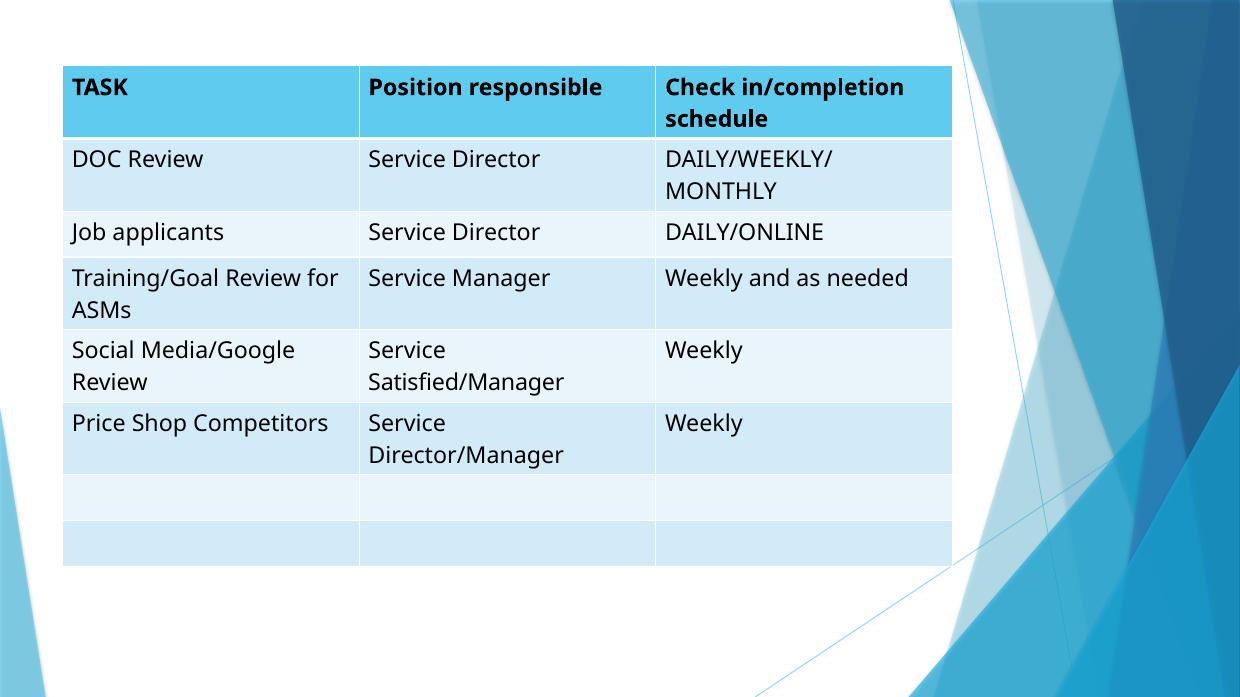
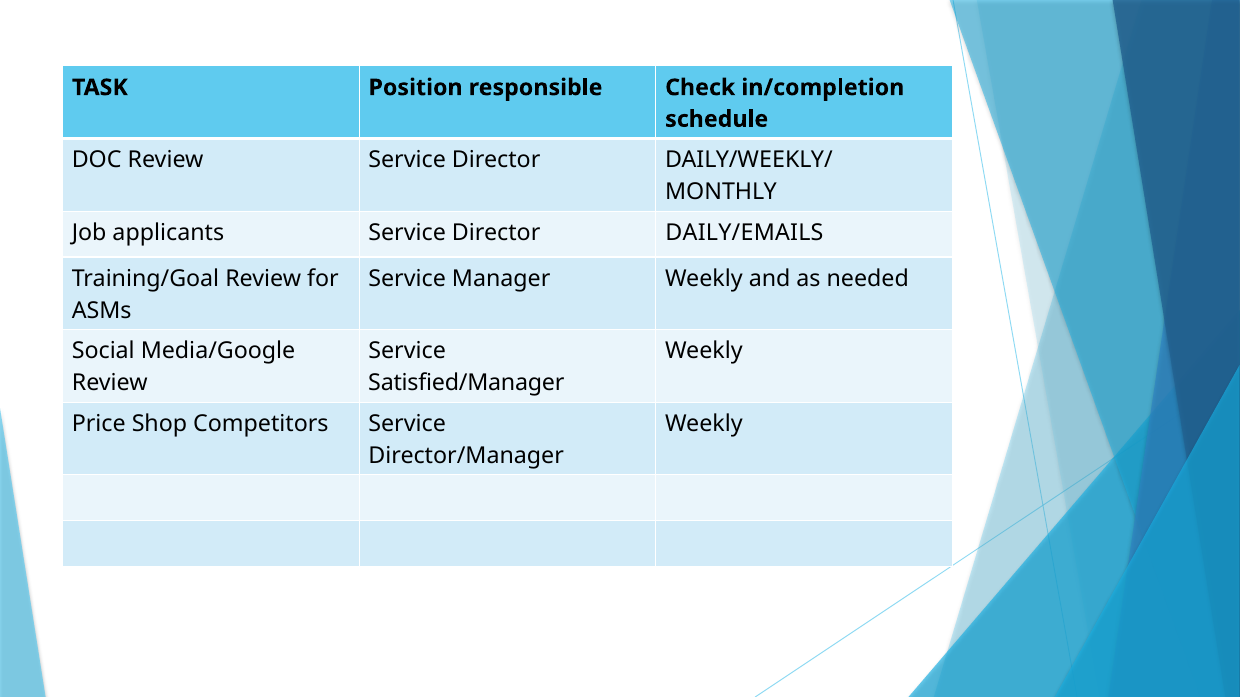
DAILY/ONLINE: DAILY/ONLINE -> DAILY/EMAILS
